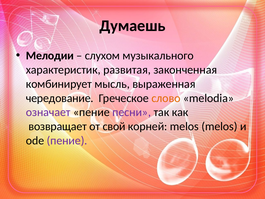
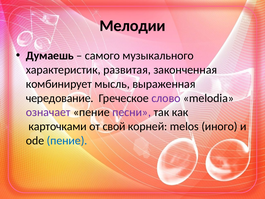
Думаешь: Думаешь -> Мелодии
Мелодии: Мелодии -> Думаешь
слухом: слухом -> самого
слово colour: orange -> purple
возвращает: возвращает -> карточками
melos melos: melos -> иного
пение at (67, 140) colour: purple -> blue
